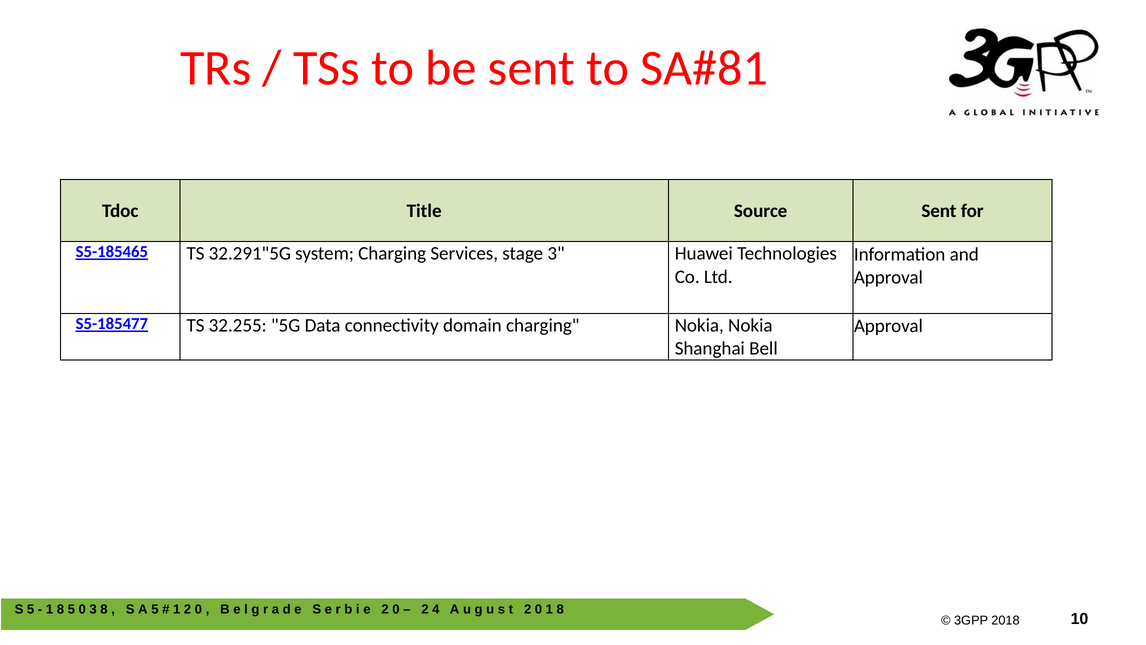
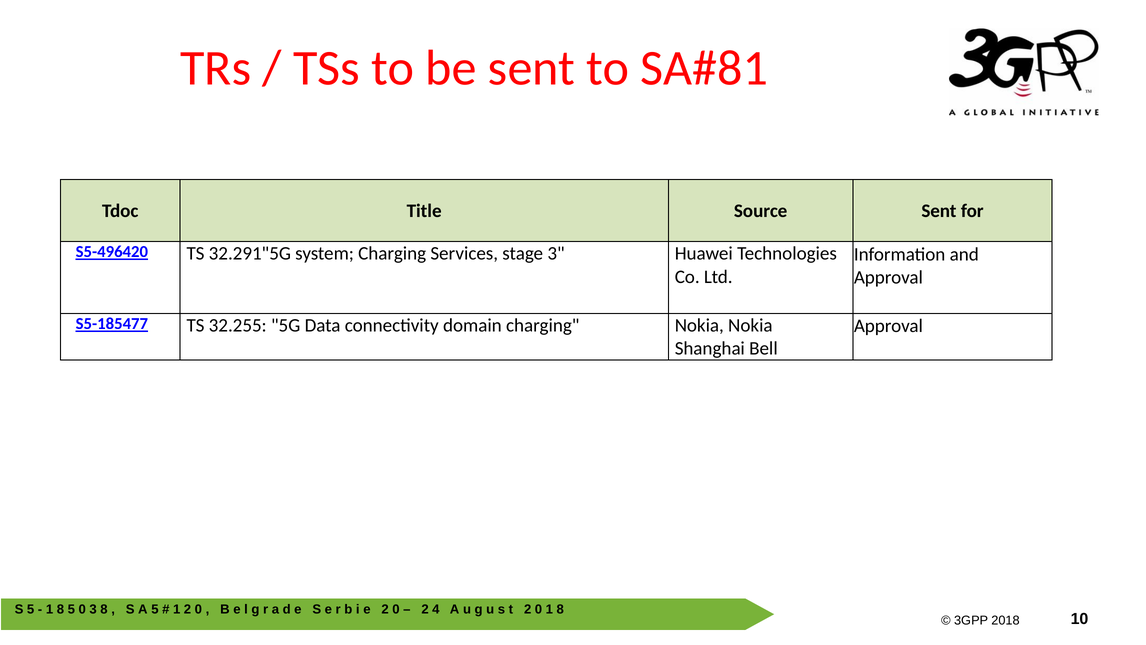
S5-185465: S5-185465 -> S5-496420
